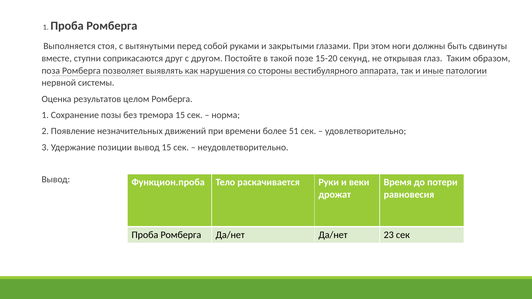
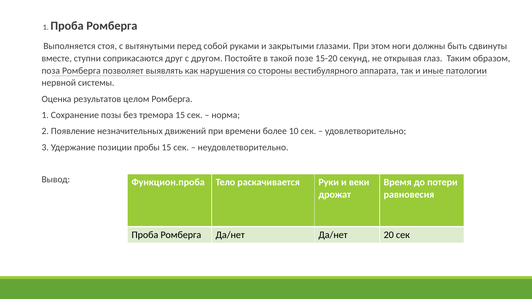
51: 51 -> 10
позиции вывод: вывод -> пробы
23: 23 -> 20
